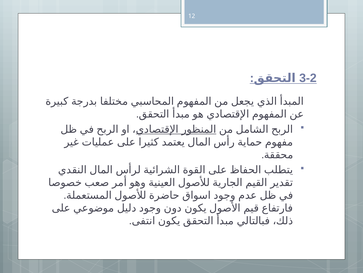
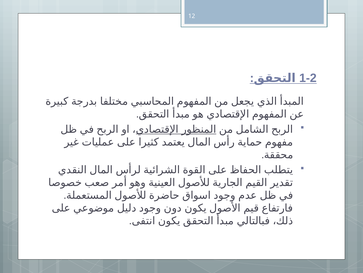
3-2: 3-2 -> 1-2
